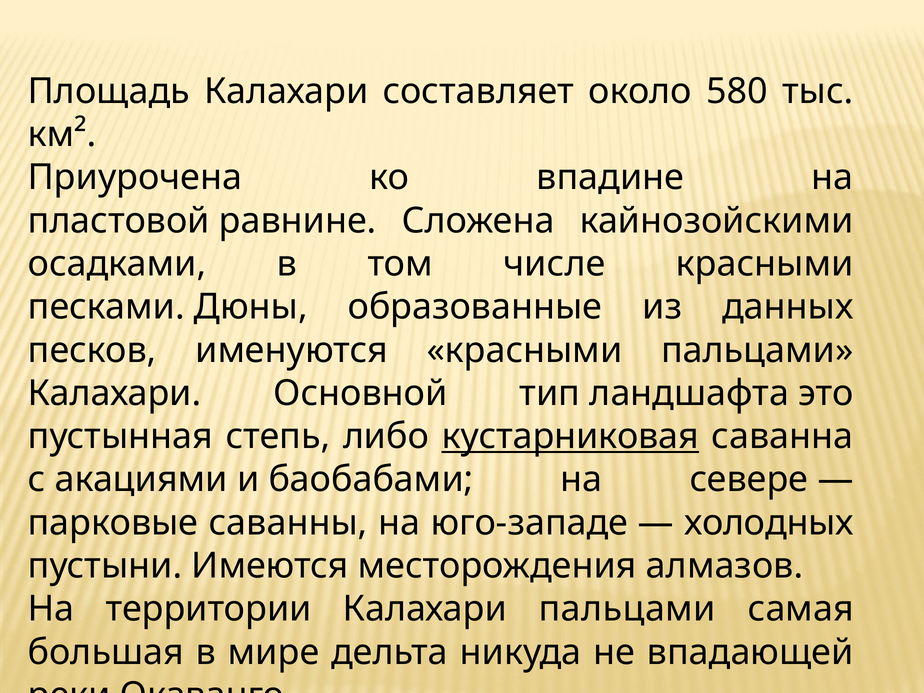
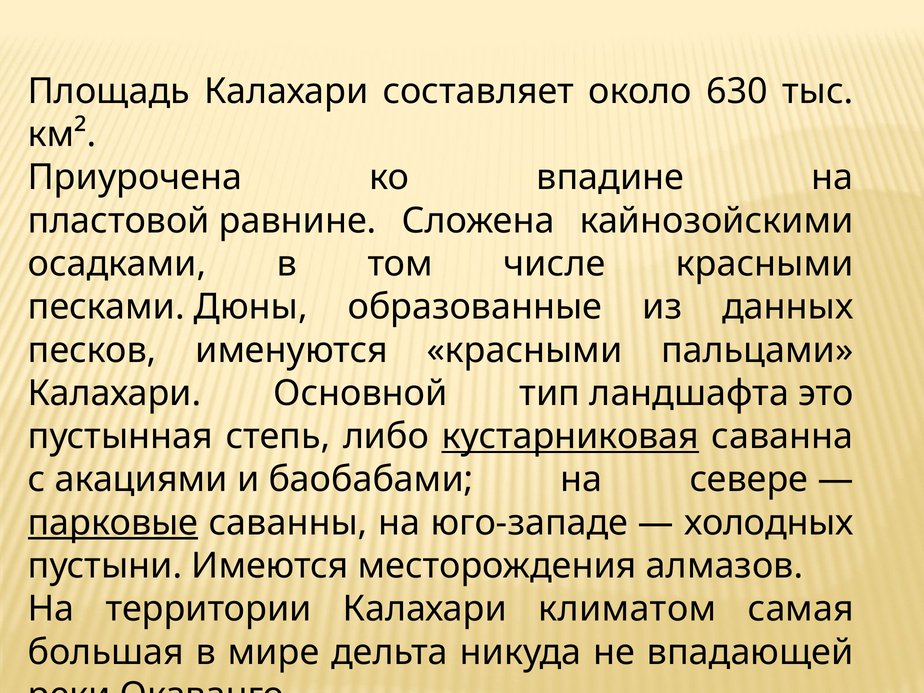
580: 580 -> 630
парковые underline: none -> present
Калахари пальцами: пальцами -> климатом
